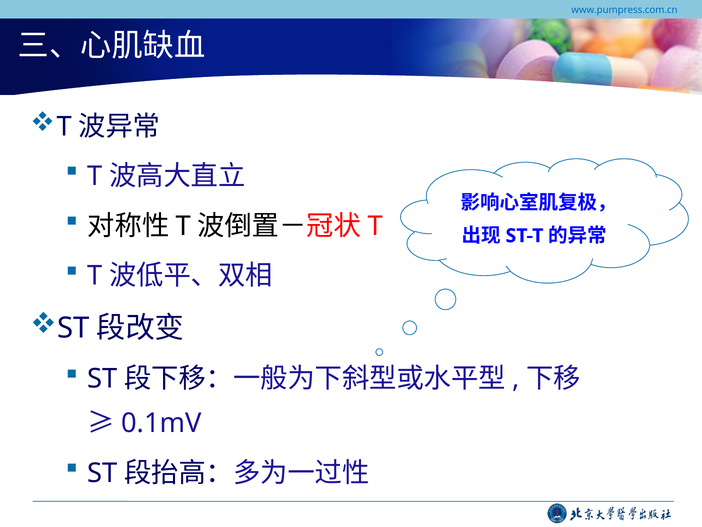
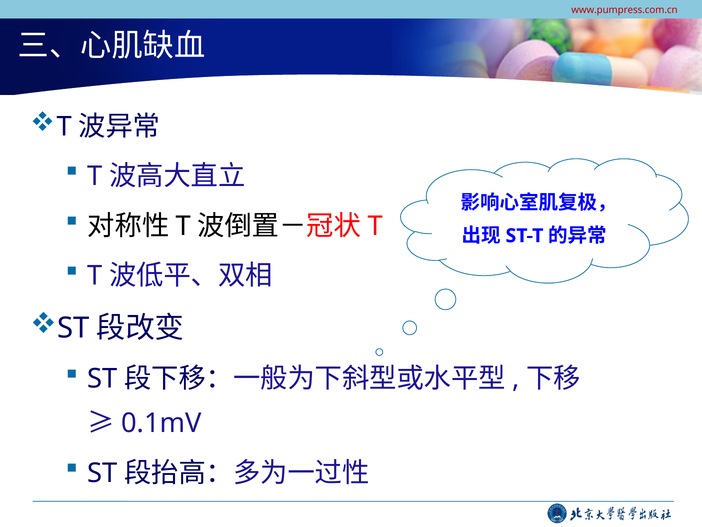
www.pumpress.com.cn colour: blue -> red
